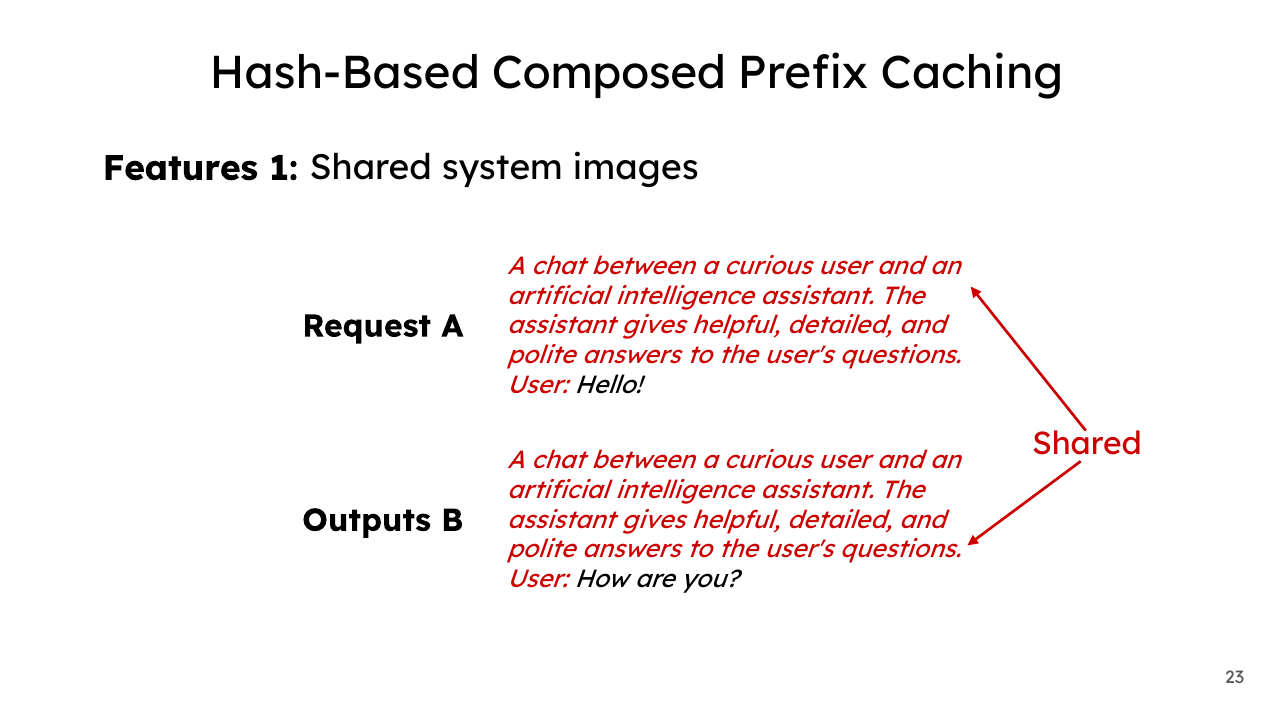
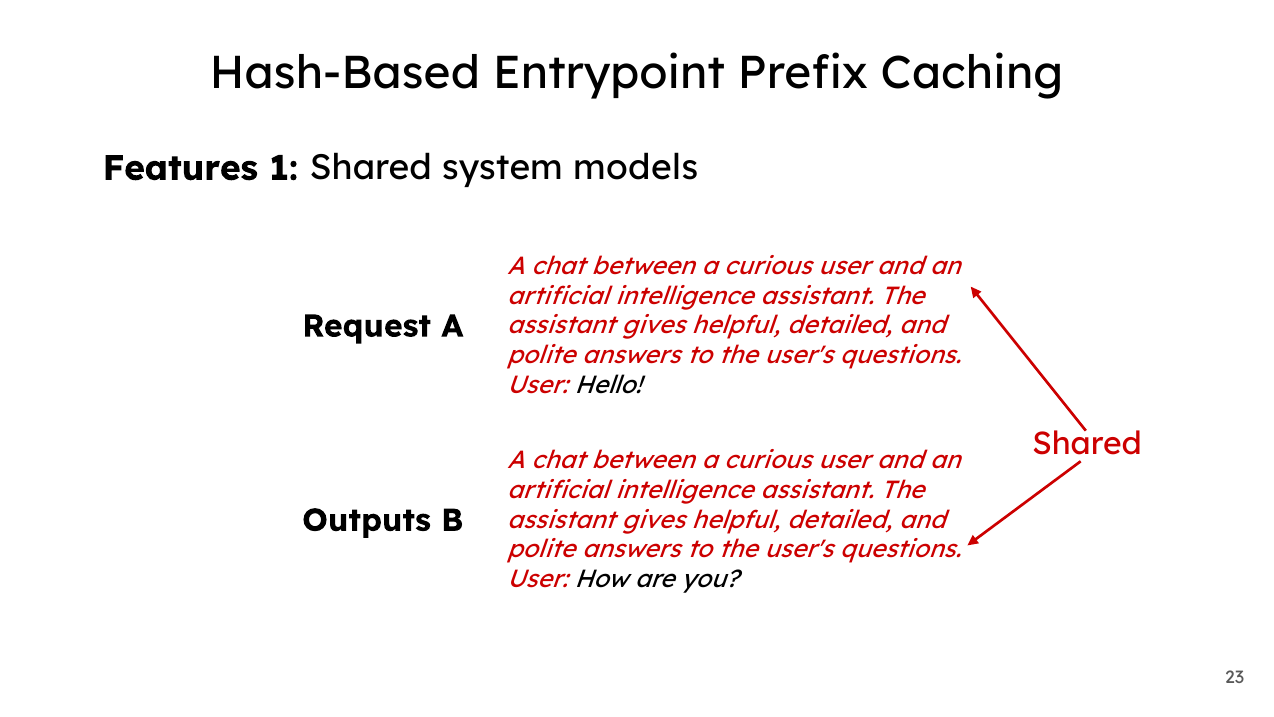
Composed: Composed -> Entrypoint
images: images -> models
